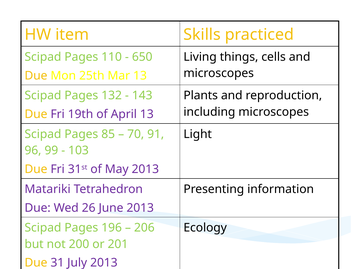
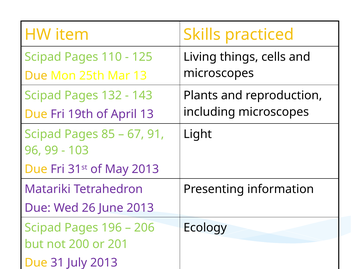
650: 650 -> 125
70: 70 -> 67
